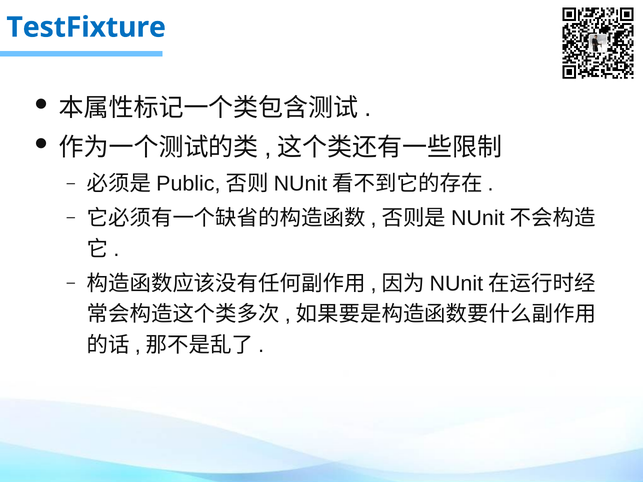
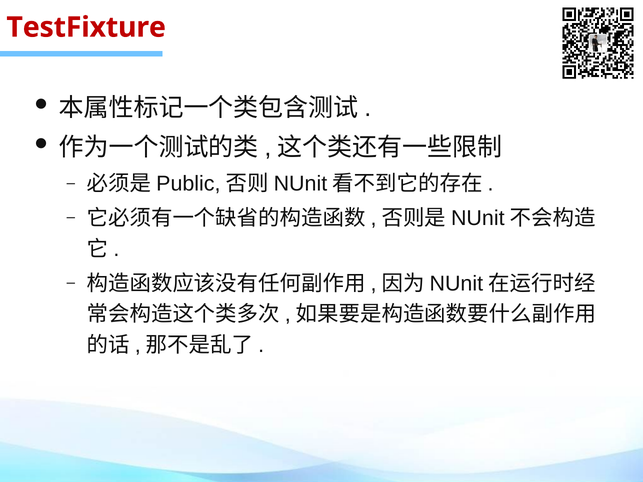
TestFixture colour: blue -> red
